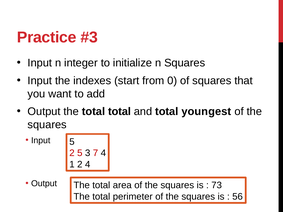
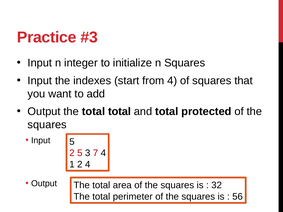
from 0: 0 -> 4
youngest: youngest -> protected
73: 73 -> 32
